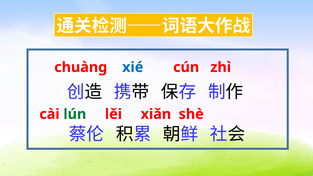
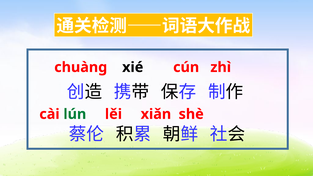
xié colour: blue -> black
